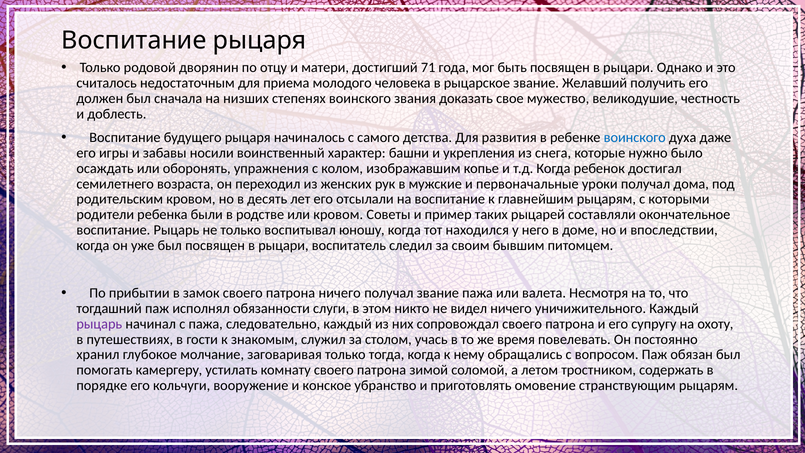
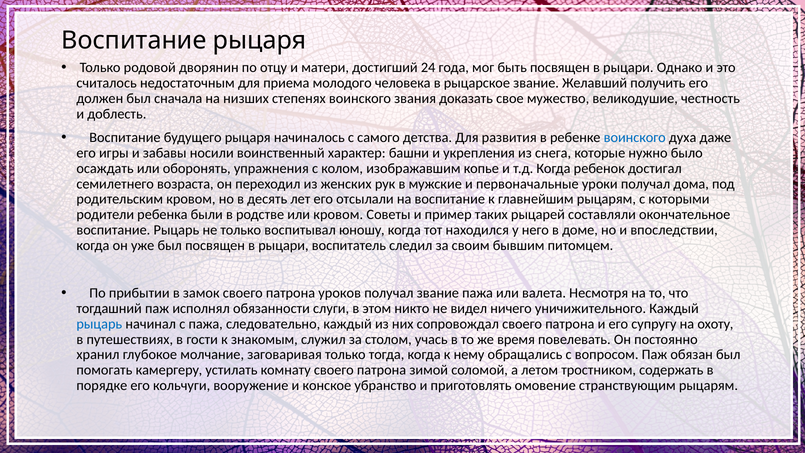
71: 71 -> 24
патрона ничего: ничего -> уроков
рыцарь at (99, 324) colour: purple -> blue
